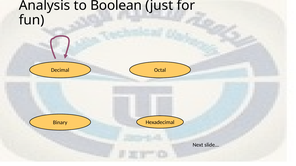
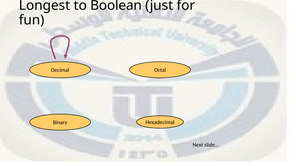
Analysis: Analysis -> Longest
